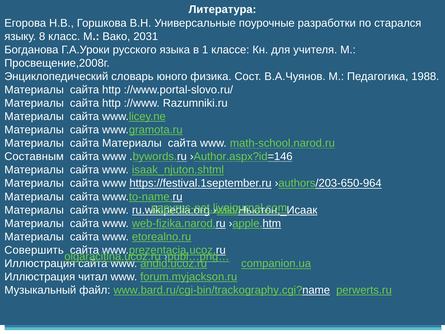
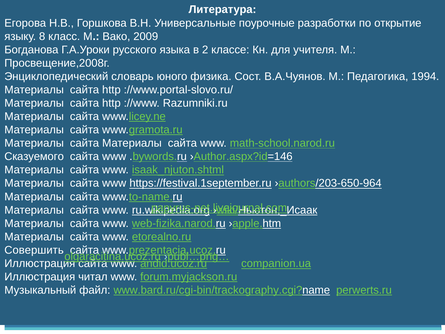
старался: старался -> открытие
2031: 2031 -> 2009
1: 1 -> 2
1988: 1988 -> 1994
Составным: Составным -> Сказуемого
